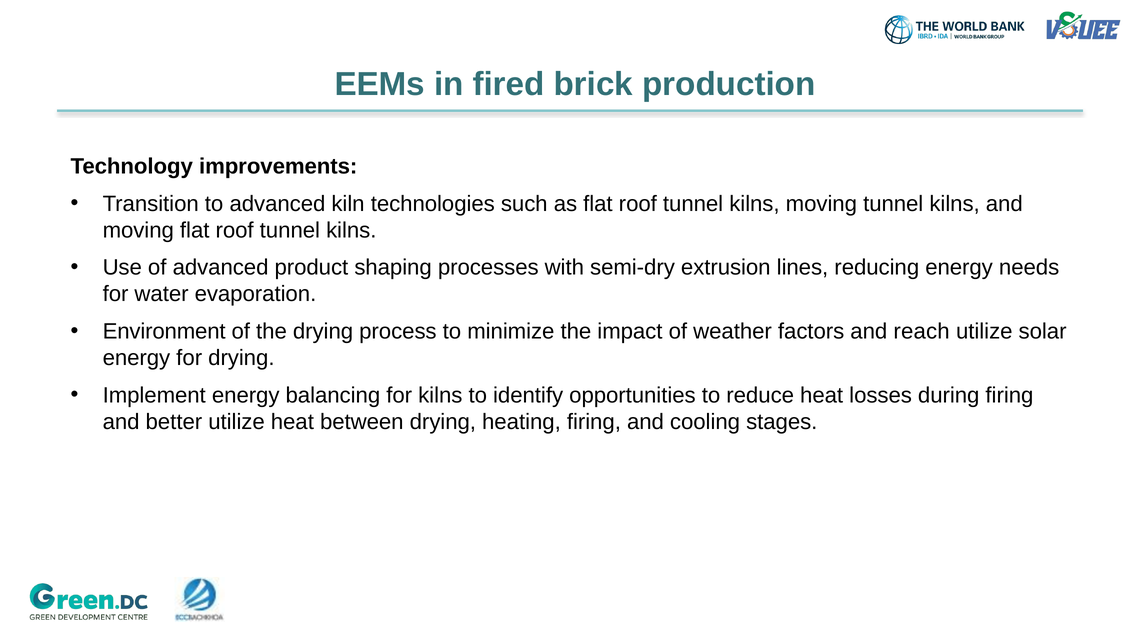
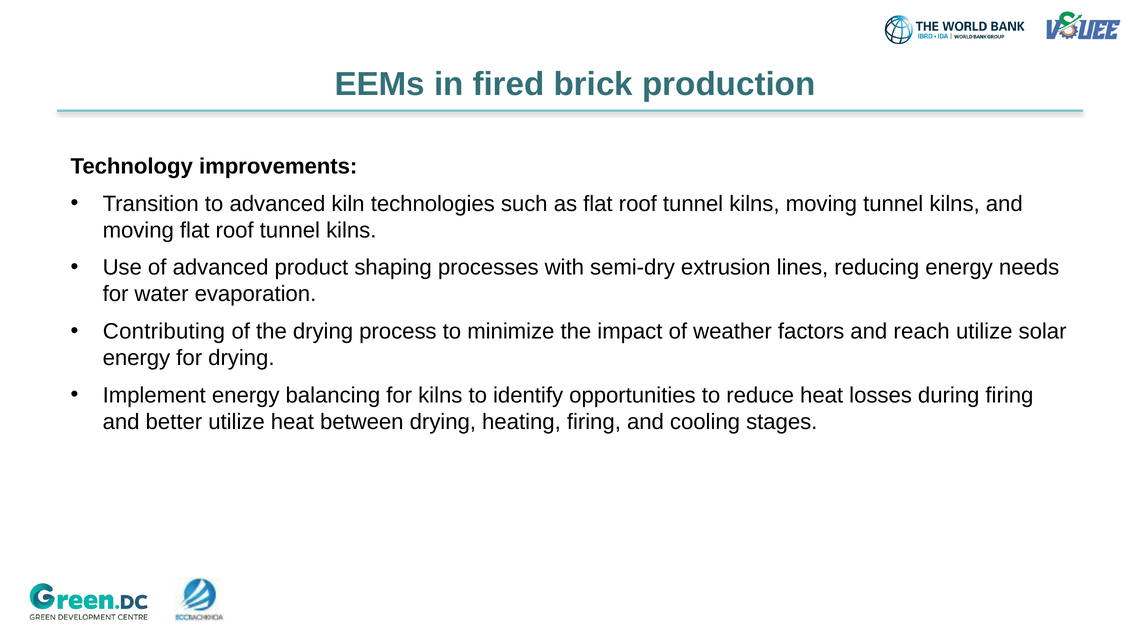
Environment: Environment -> Contributing
